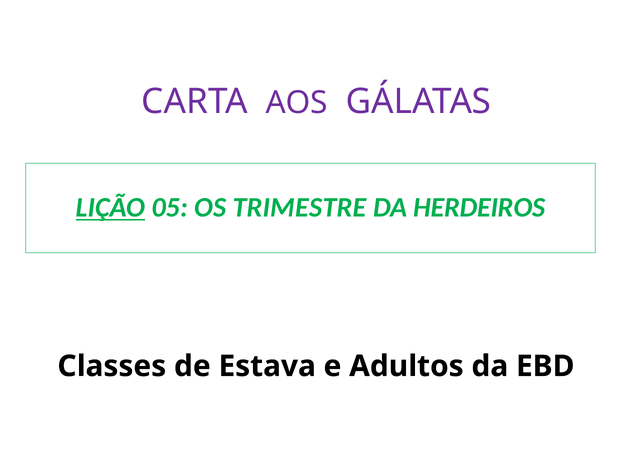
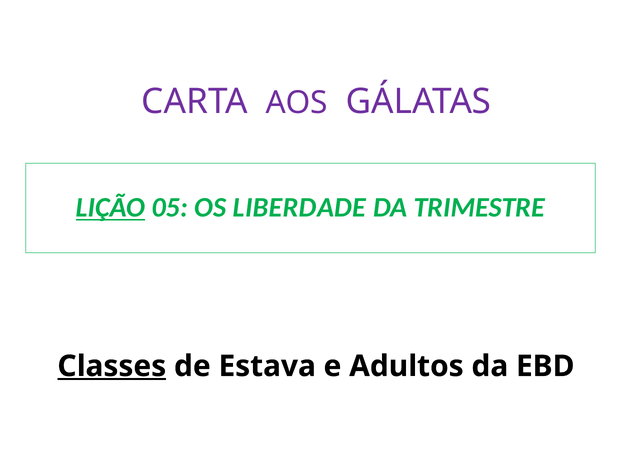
TRIMESTRE: TRIMESTRE -> LIBERDADE
HERDEIROS: HERDEIROS -> TRIMESTRE
Classes underline: none -> present
